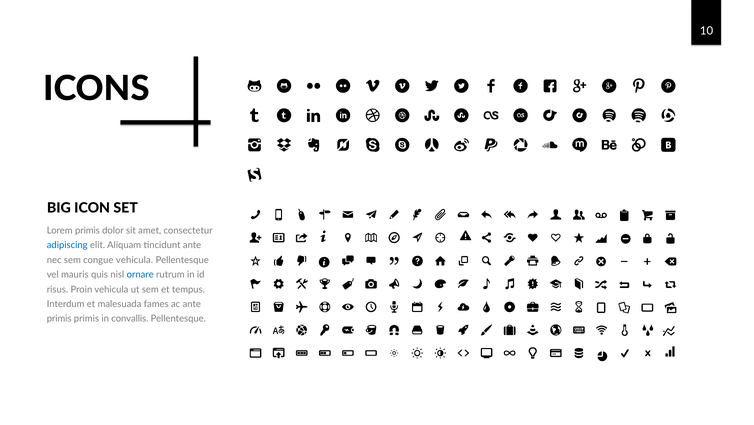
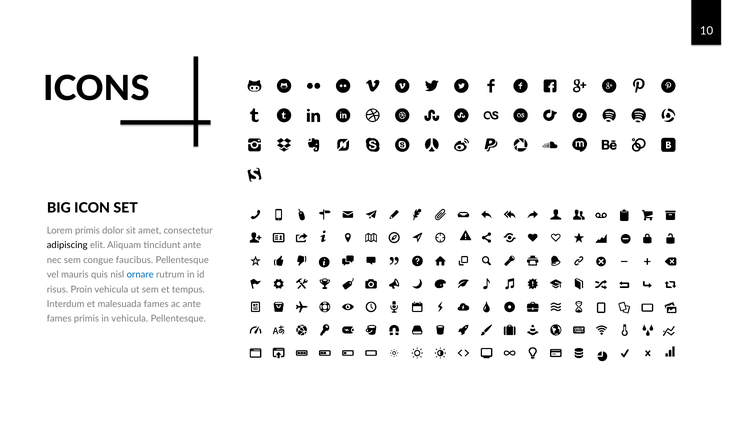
adipiscing colour: blue -> black
congue vehicula: vehicula -> faucibus
primis at (59, 319): primis -> fames
in convallis: convallis -> vehicula
